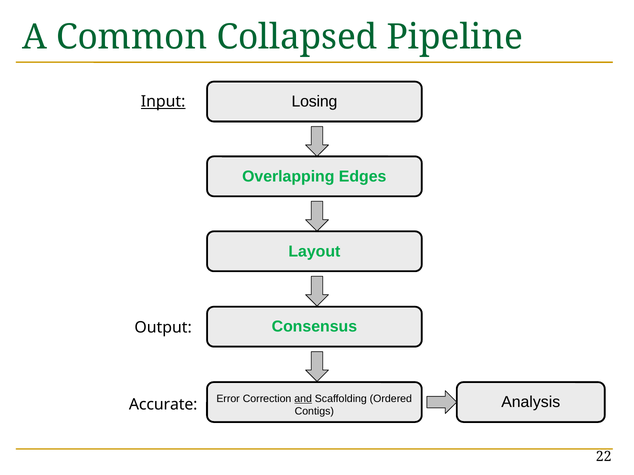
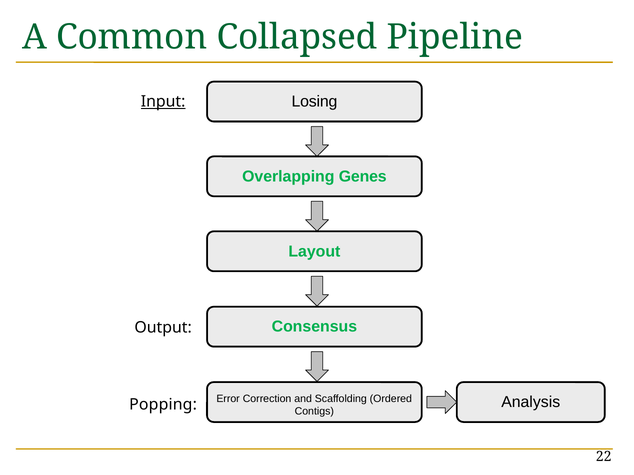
Edges: Edges -> Genes
and underline: present -> none
Accurate: Accurate -> Popping
